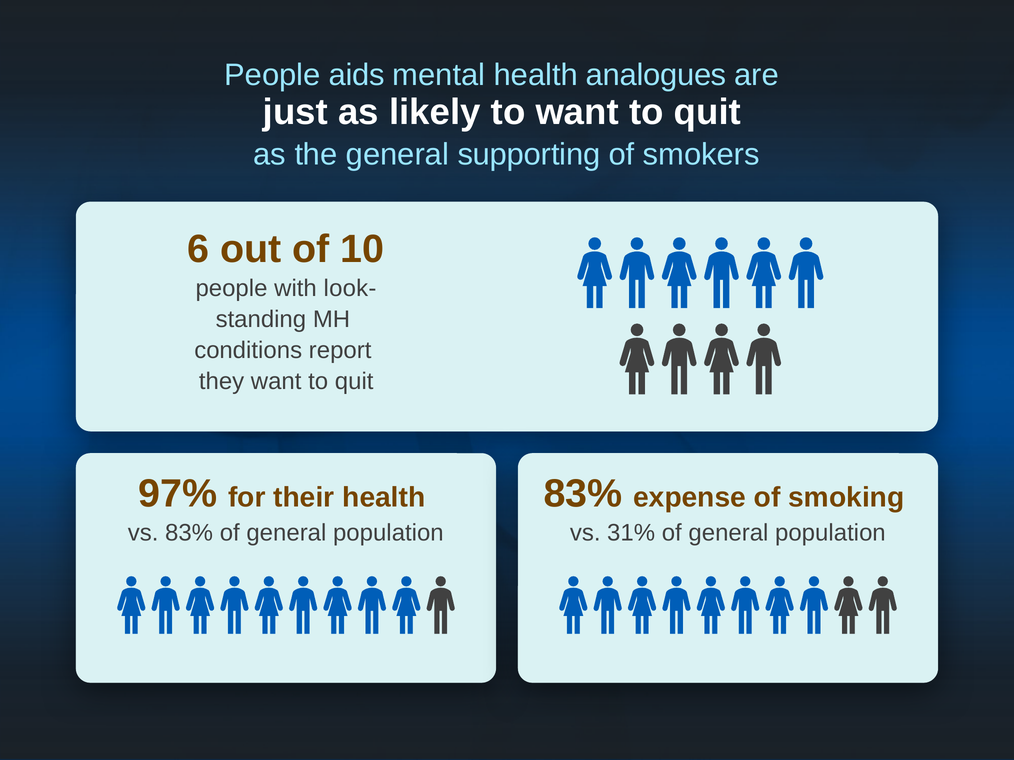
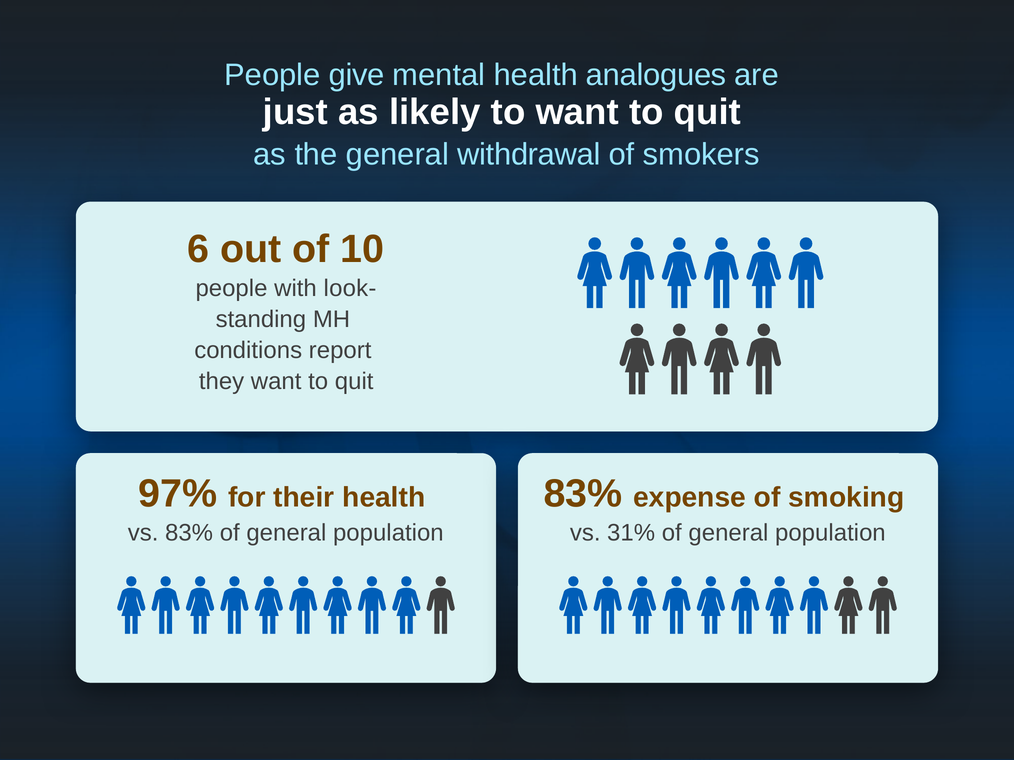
aids: aids -> give
supporting: supporting -> withdrawal
